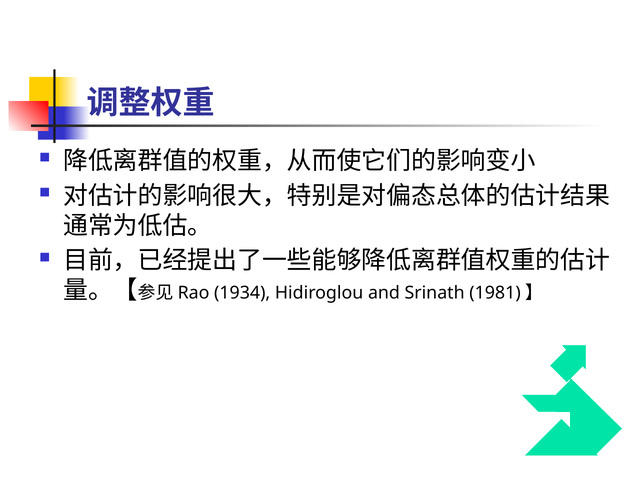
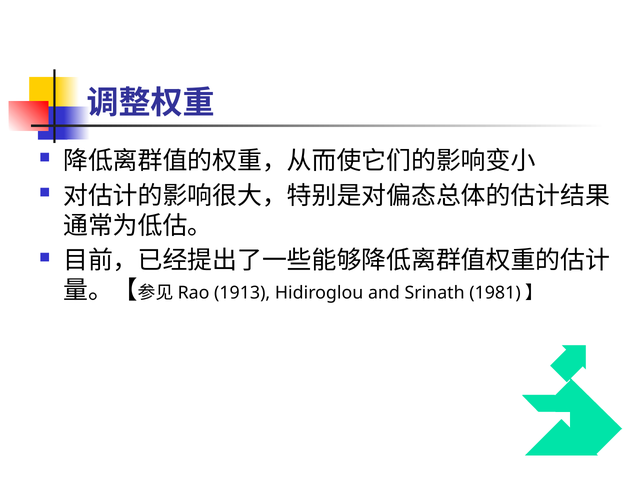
1934: 1934 -> 1913
